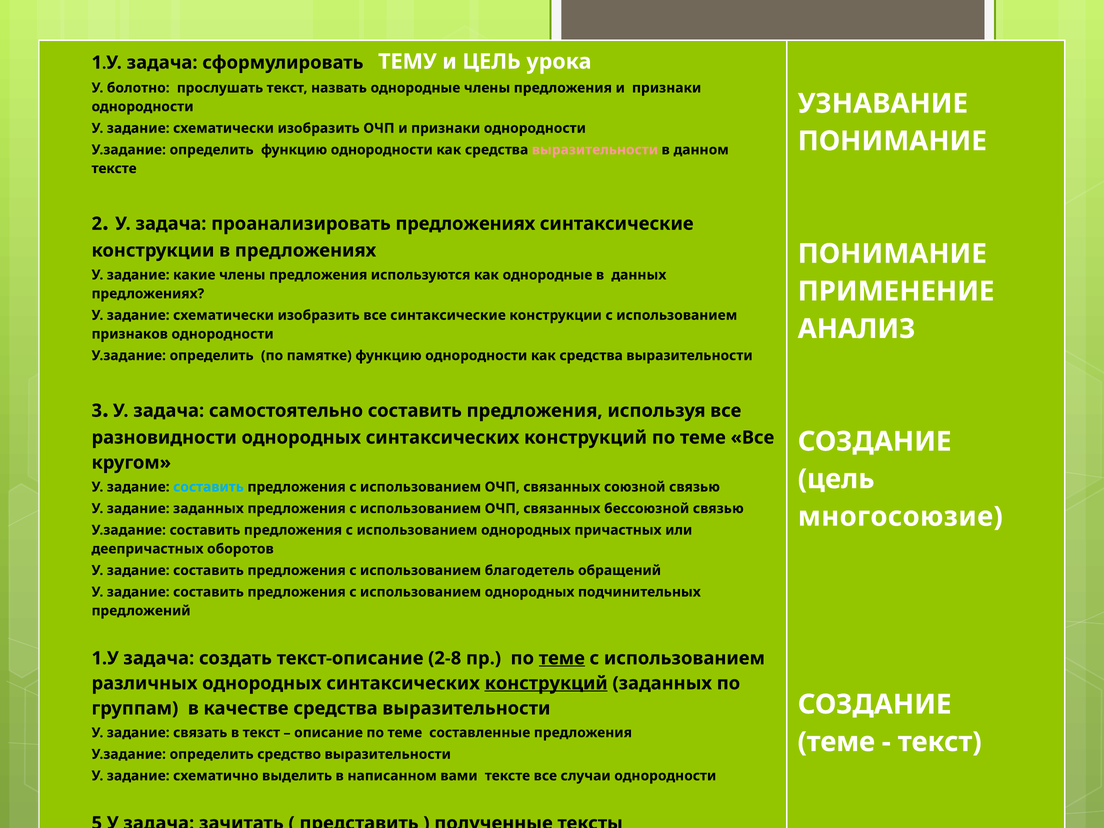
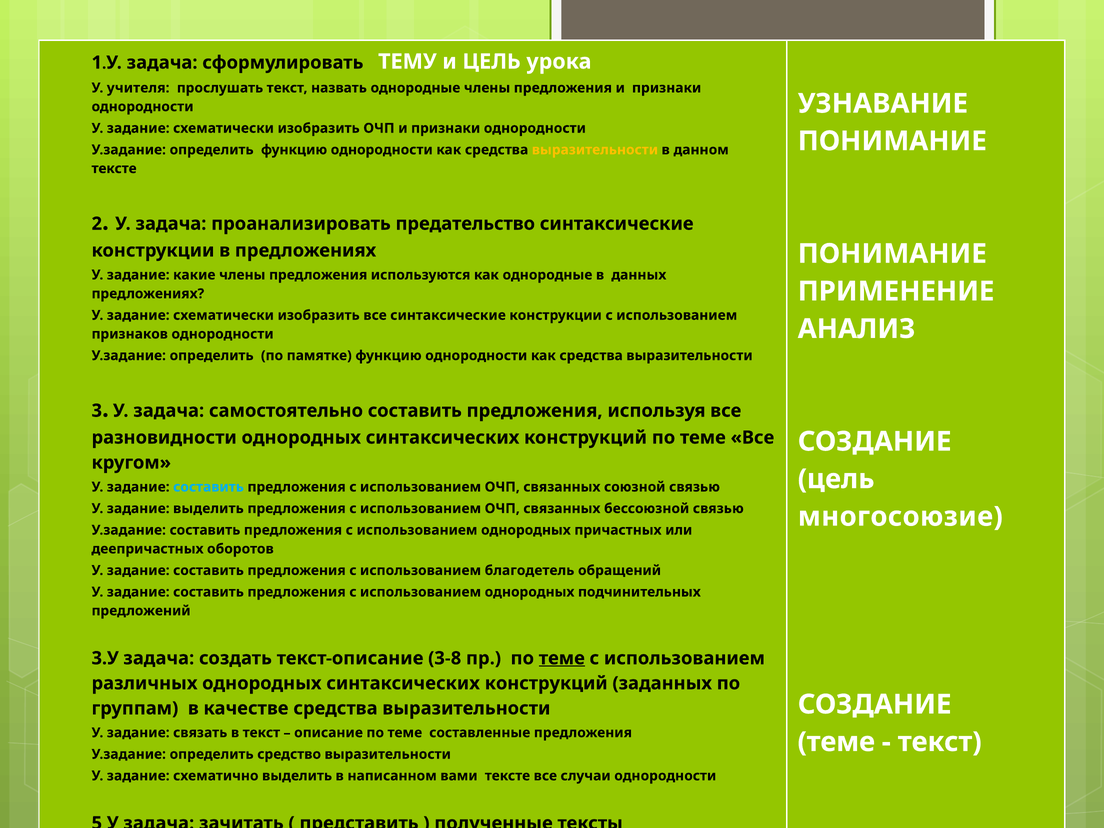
болотно: болотно -> учителя
выразительности at (595, 150) colour: pink -> yellow
проанализировать предложениях: предложениях -> предательство
задание заданных: заданных -> выделить
1.У at (105, 658): 1.У -> 3.У
2-8: 2-8 -> 3-8
конструкций at (546, 683) underline: present -> none
